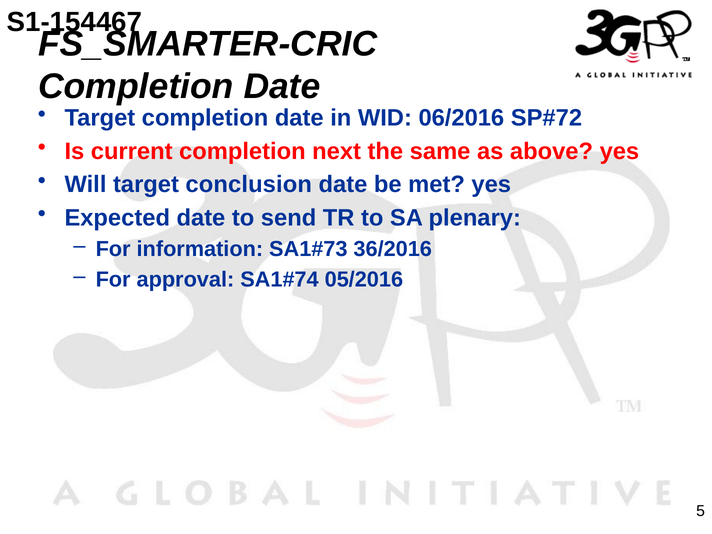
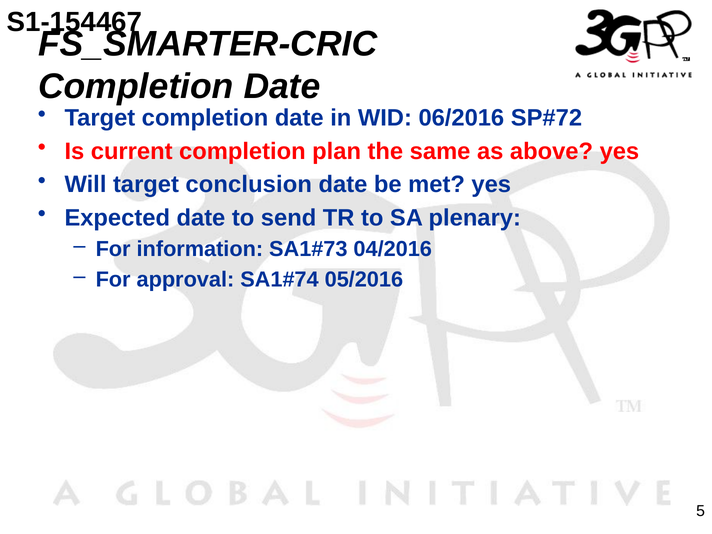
next: next -> plan
36/2016: 36/2016 -> 04/2016
